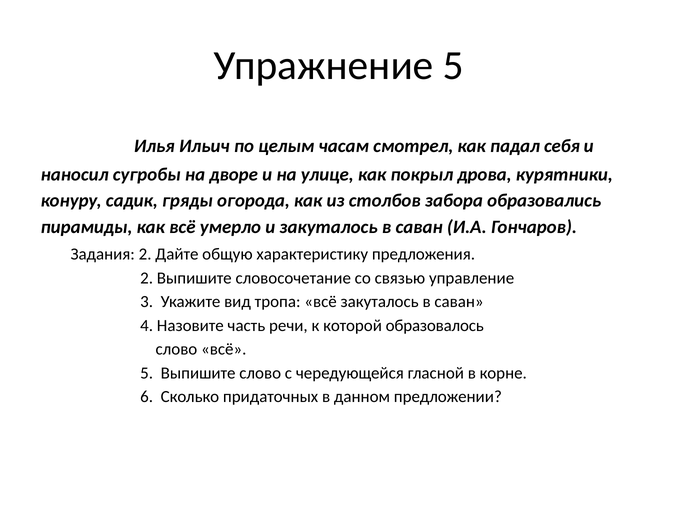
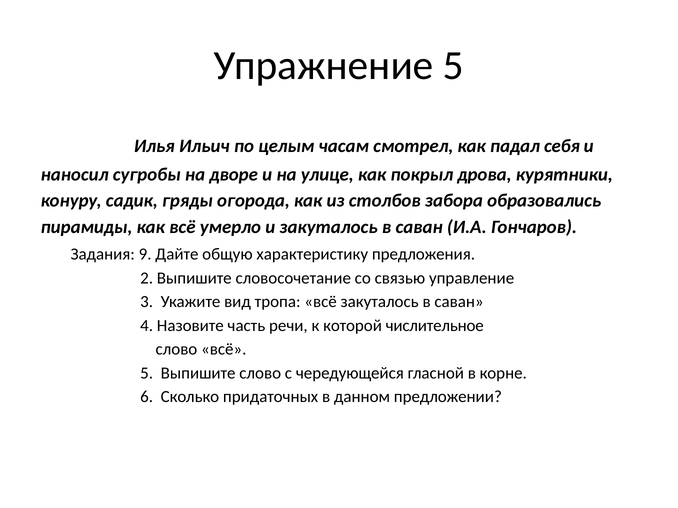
Задания 2: 2 -> 9
образовалось: образовалось -> числительное
